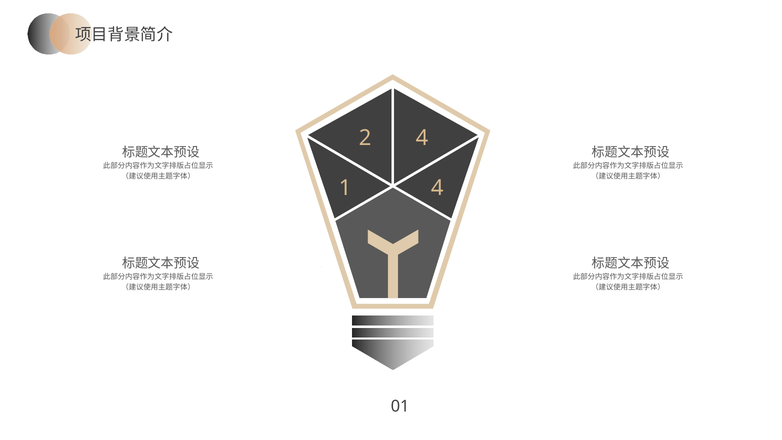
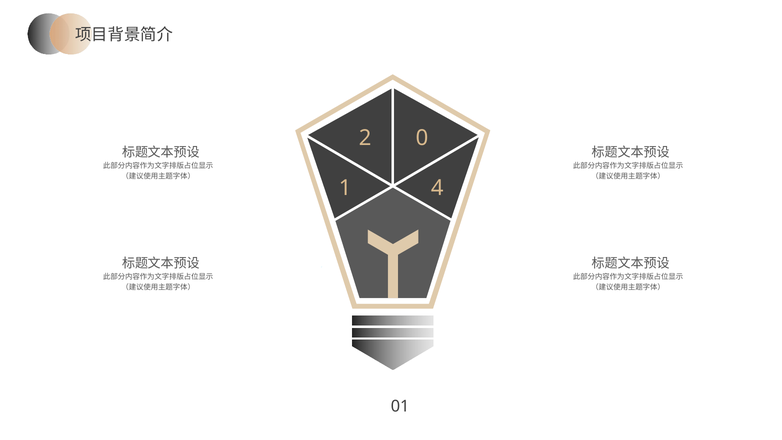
2 4: 4 -> 0
